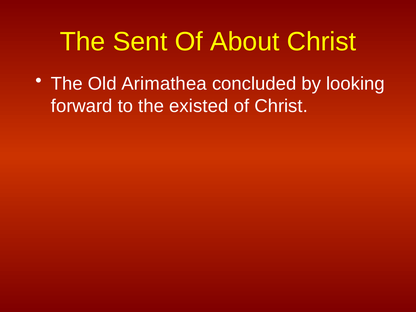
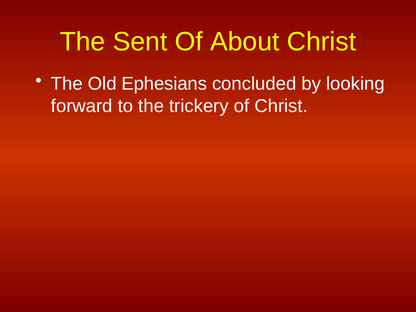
Arimathea: Arimathea -> Ephesians
existed: existed -> trickery
